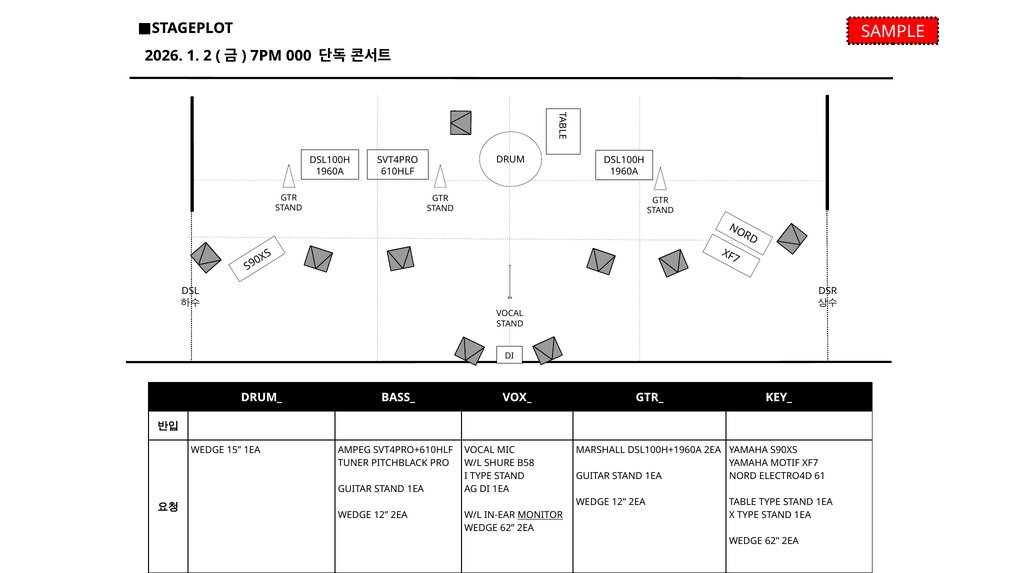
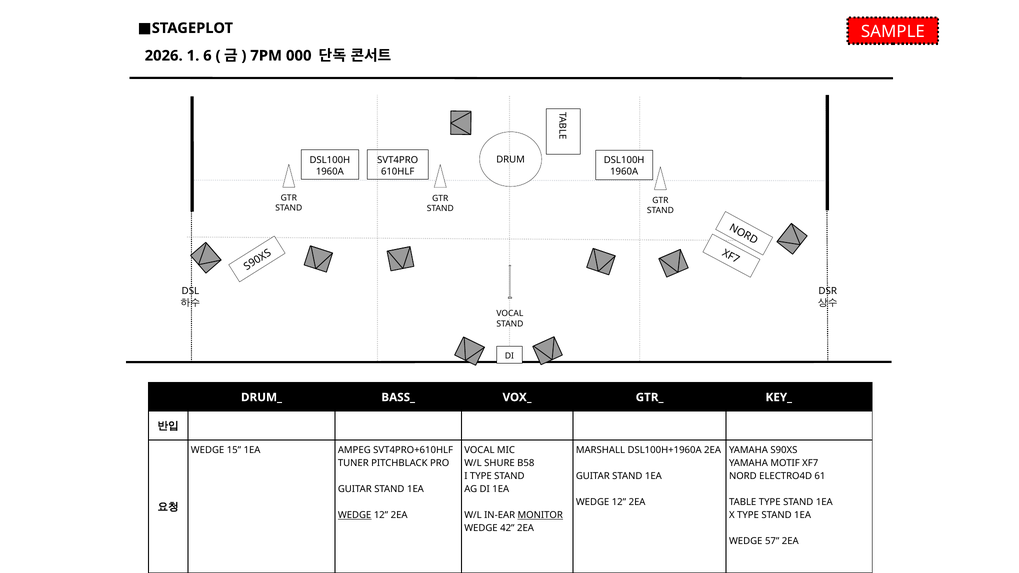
2: 2 -> 6
WEDGE at (355, 515) underline: none -> present
62 at (507, 528): 62 -> 42
62 at (772, 541): 62 -> 57
